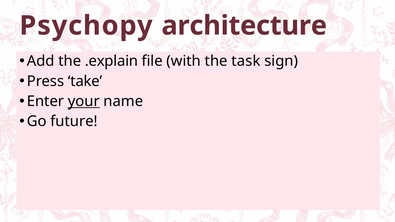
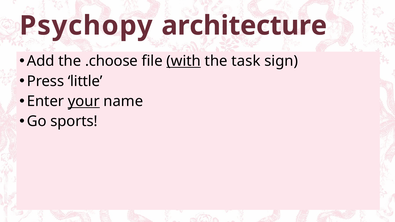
.explain: .explain -> .choose
with underline: none -> present
take: take -> little
future: future -> sports
